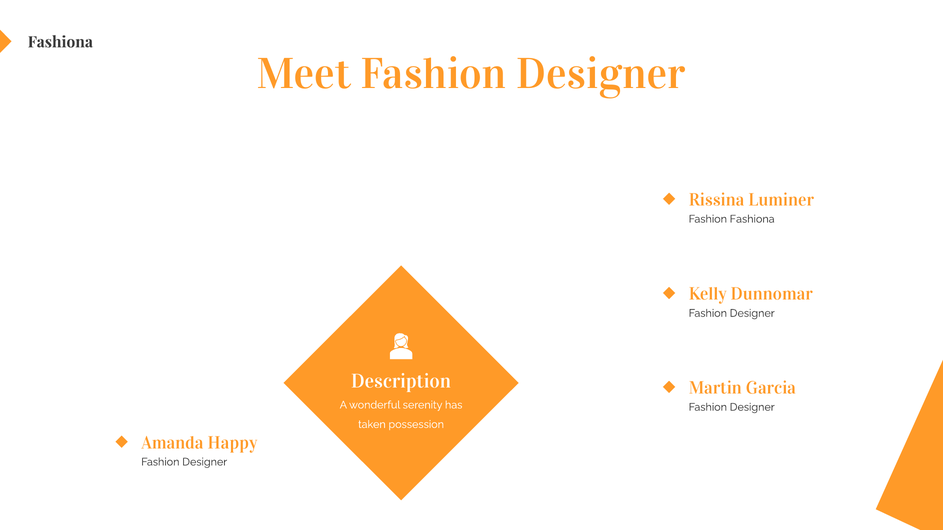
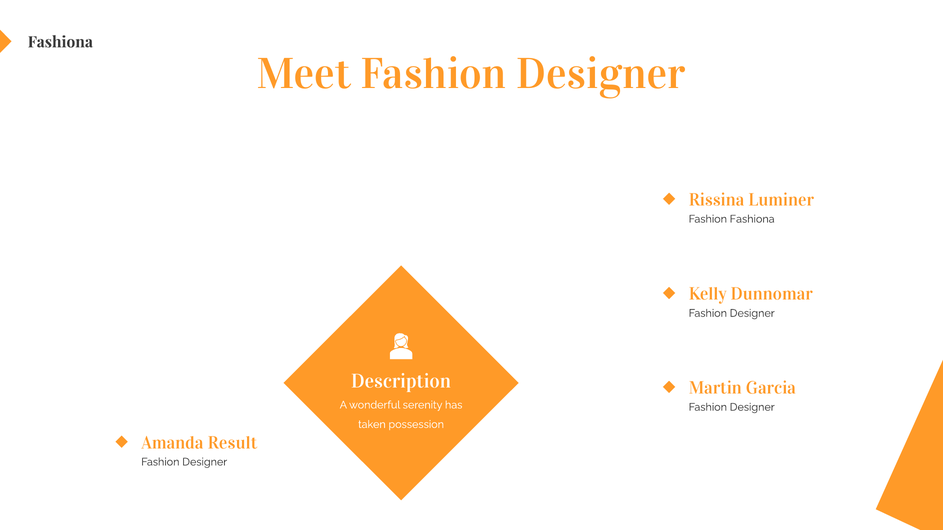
Happy: Happy -> Result
